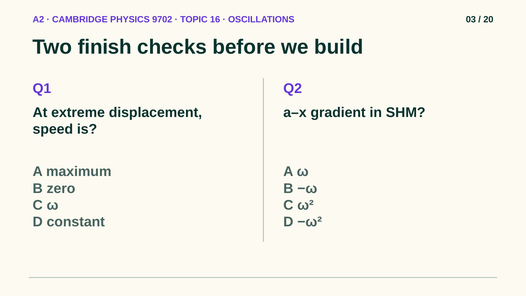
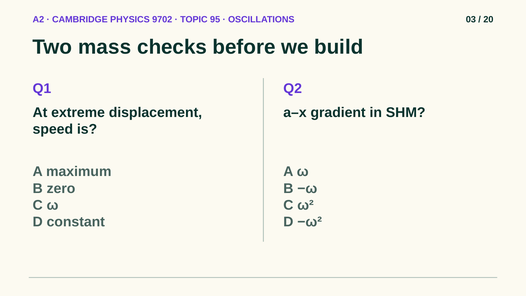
16: 16 -> 95
finish: finish -> mass
